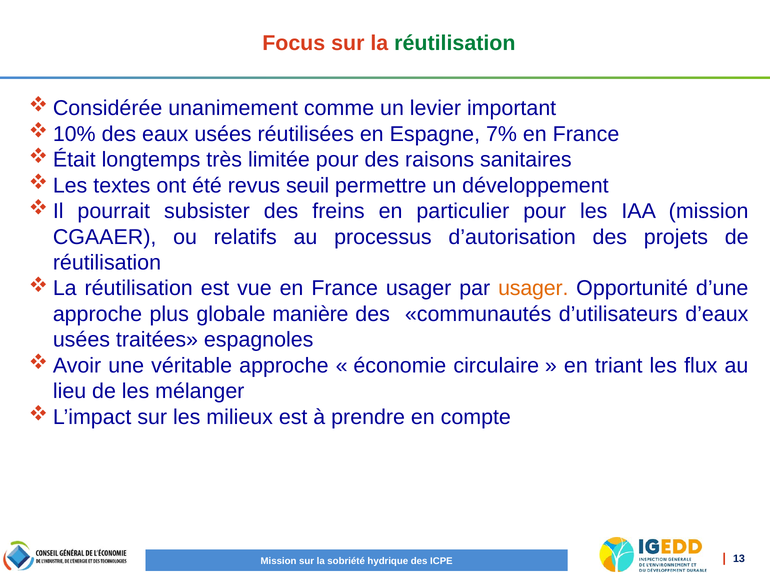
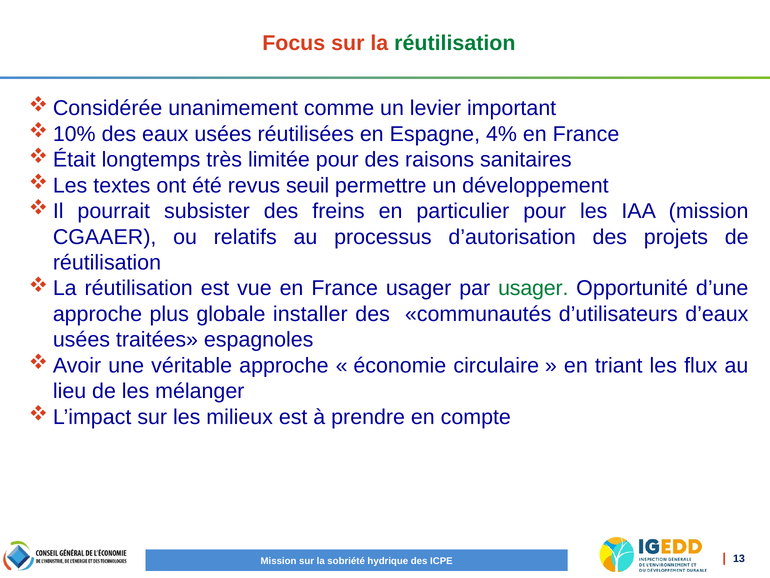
7%: 7% -> 4%
usager at (533, 288) colour: orange -> green
manière: manière -> installer
